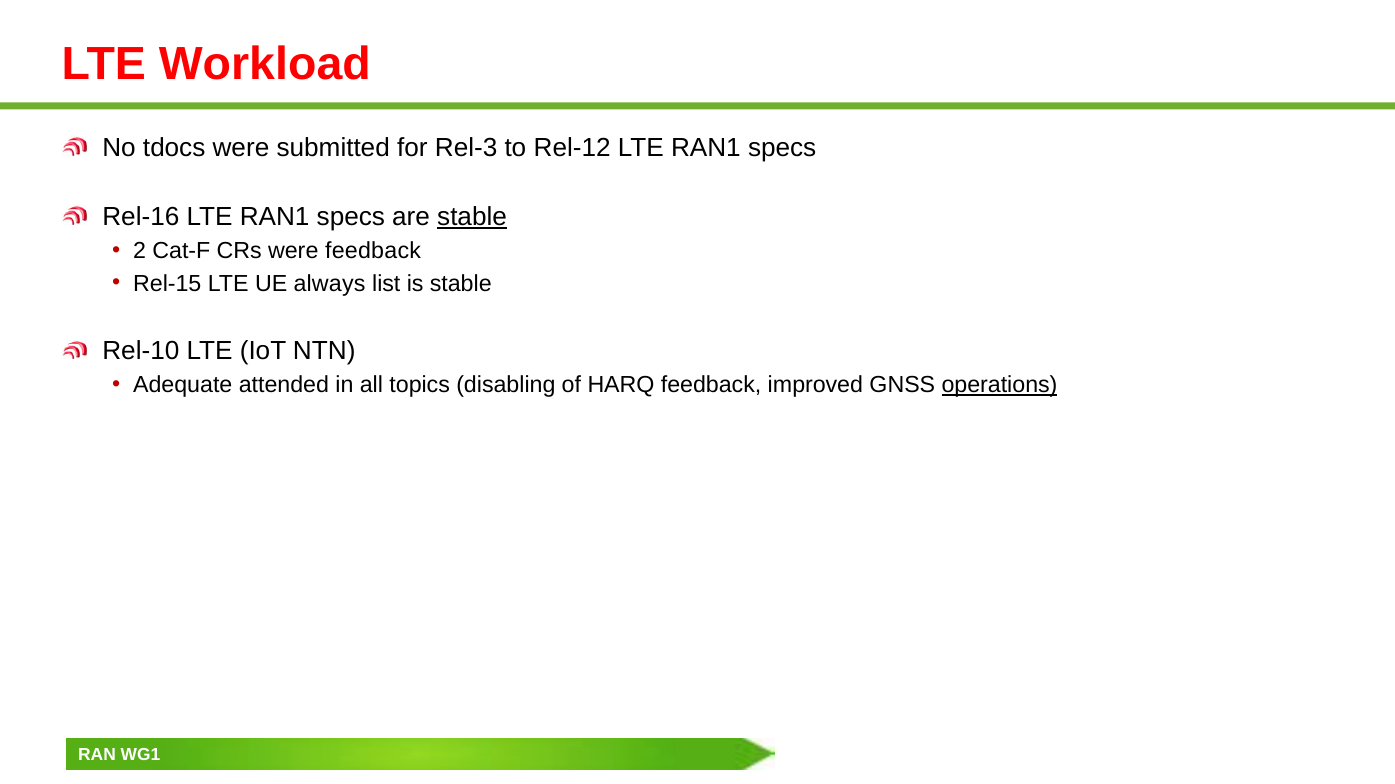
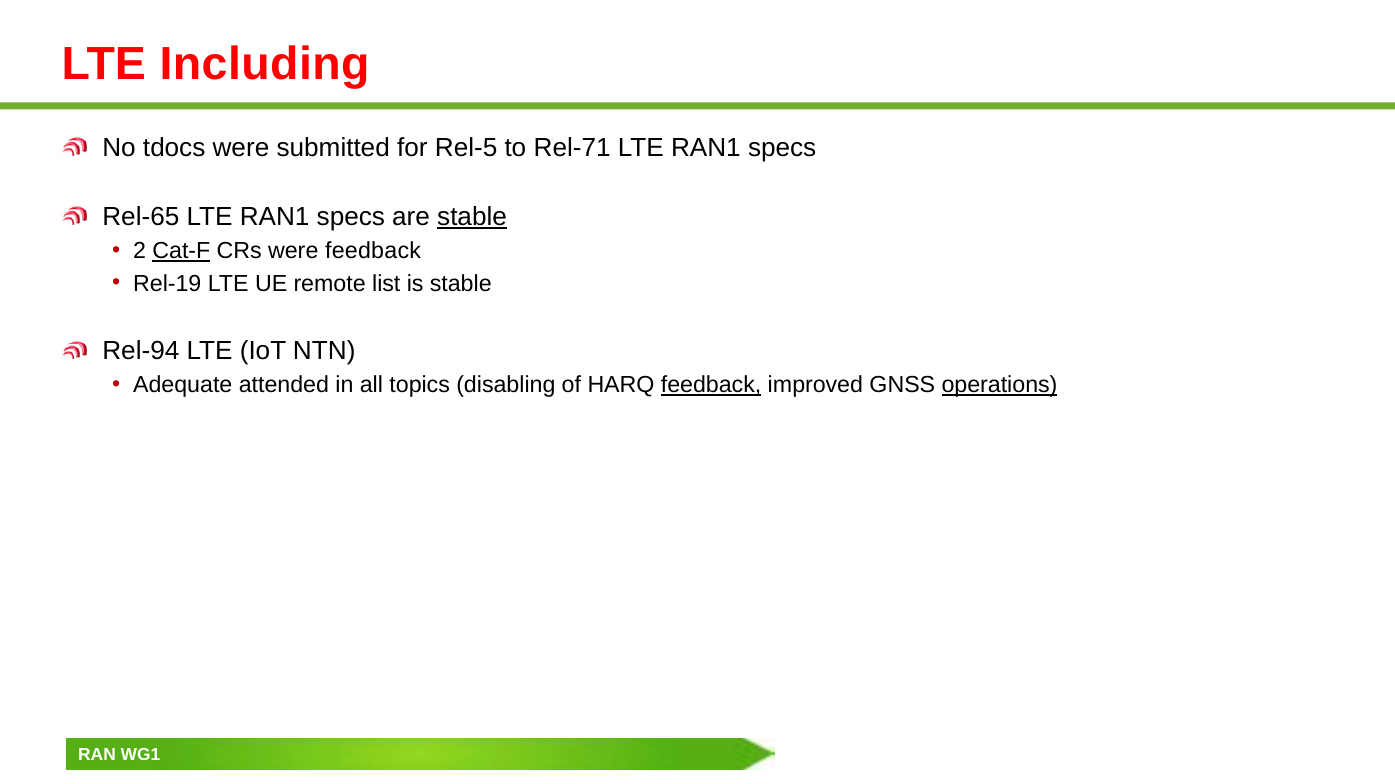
Workload: Workload -> Including
Rel-3: Rel-3 -> Rel-5
Rel-12: Rel-12 -> Rel-71
Rel-16: Rel-16 -> Rel-65
Cat-F underline: none -> present
Rel-15: Rel-15 -> Rel-19
always: always -> remote
Rel-10: Rel-10 -> Rel-94
feedback at (711, 385) underline: none -> present
